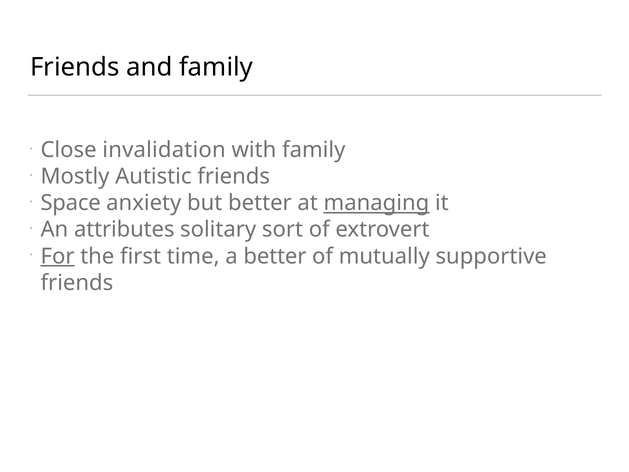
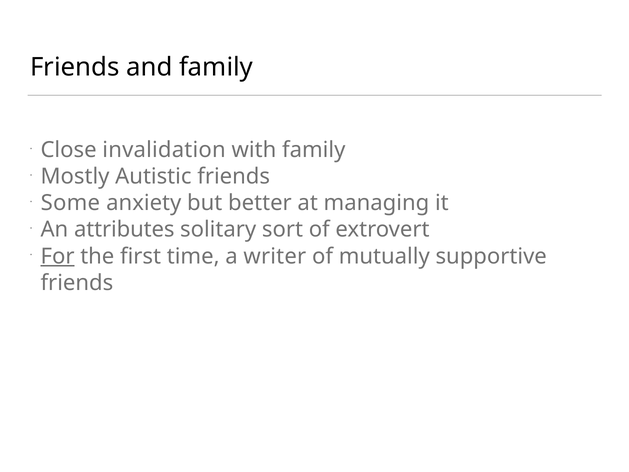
Space: Space -> Some
managing underline: present -> none
a better: better -> writer
